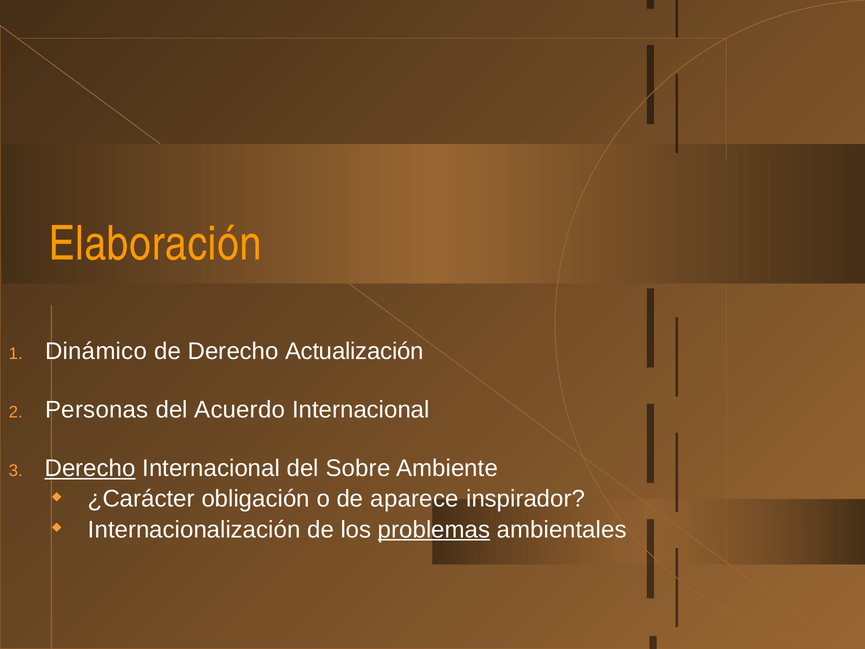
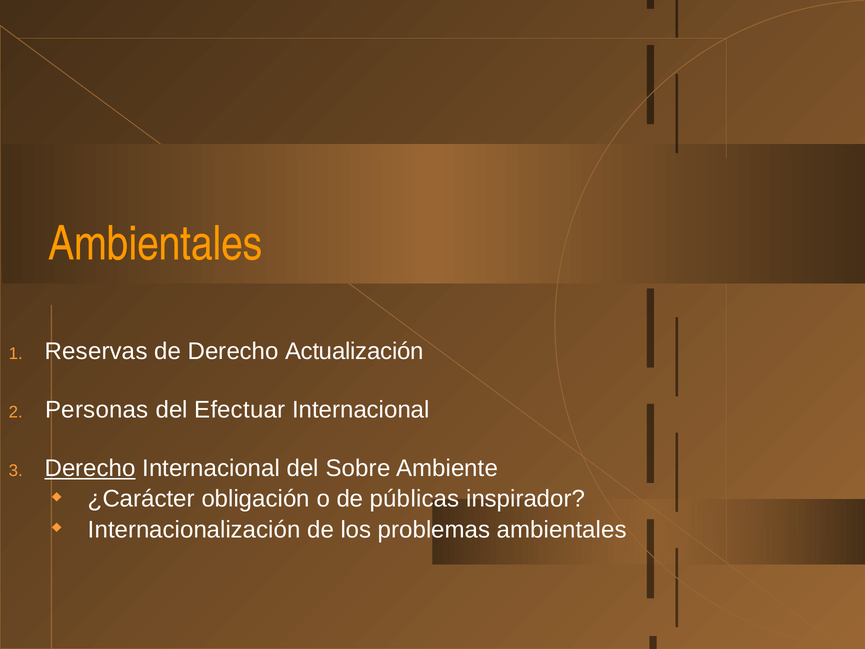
Elaboración at (155, 244): Elaboración -> Ambientales
Dinámico: Dinámico -> Reservas
Acuerdo: Acuerdo -> Efectuar
aparece: aparece -> públicas
problemas underline: present -> none
